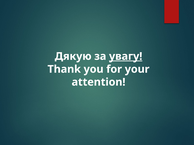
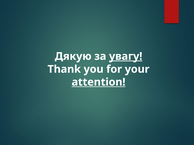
attention underline: none -> present
